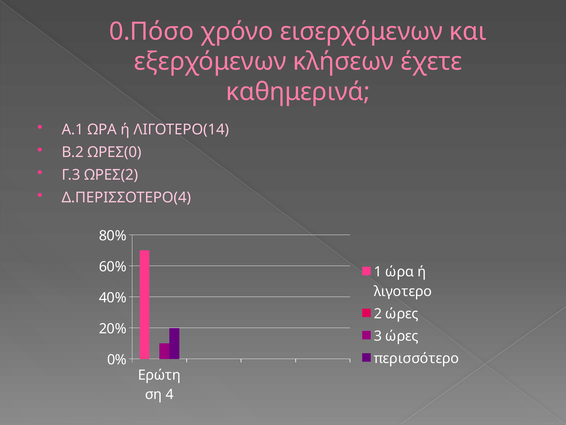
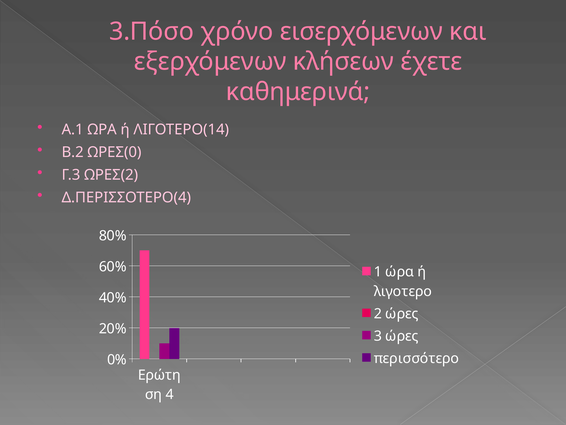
0.Πόσο: 0.Πόσο -> 3.Πόσο
